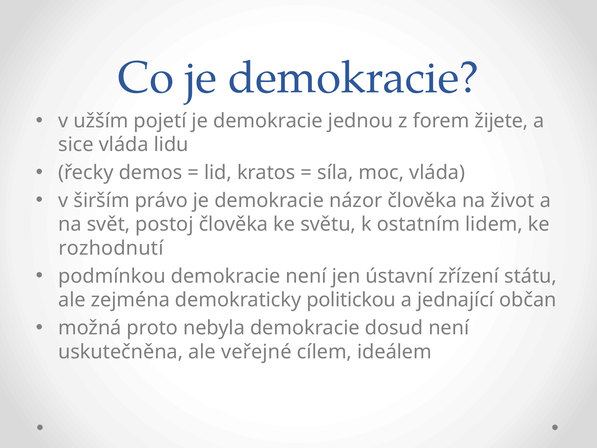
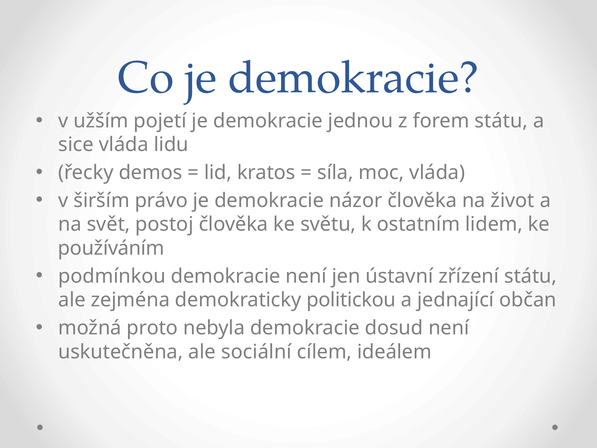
forem žijete: žijete -> státu
rozhodnutí: rozhodnutí -> používáním
veřejné: veřejné -> sociální
